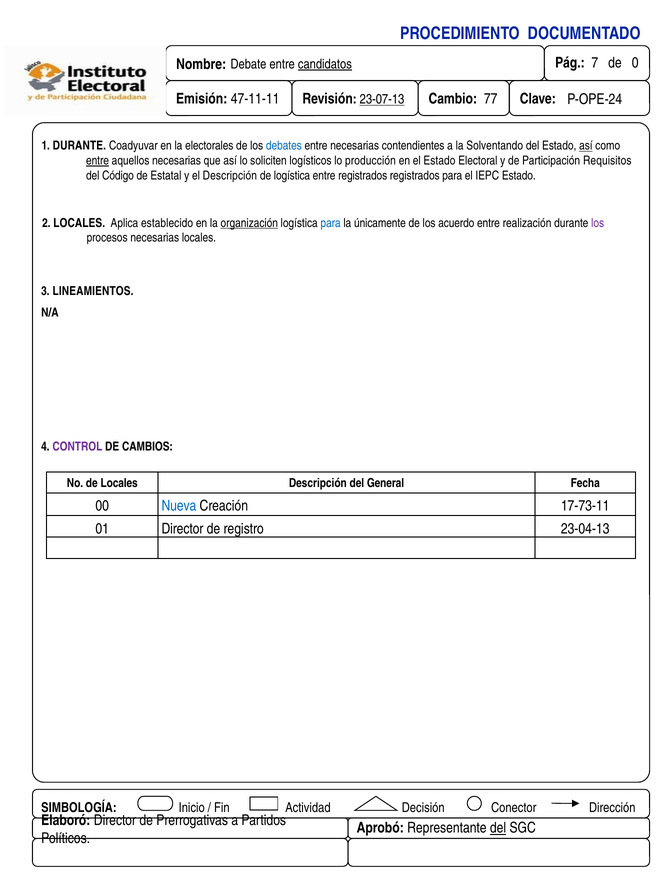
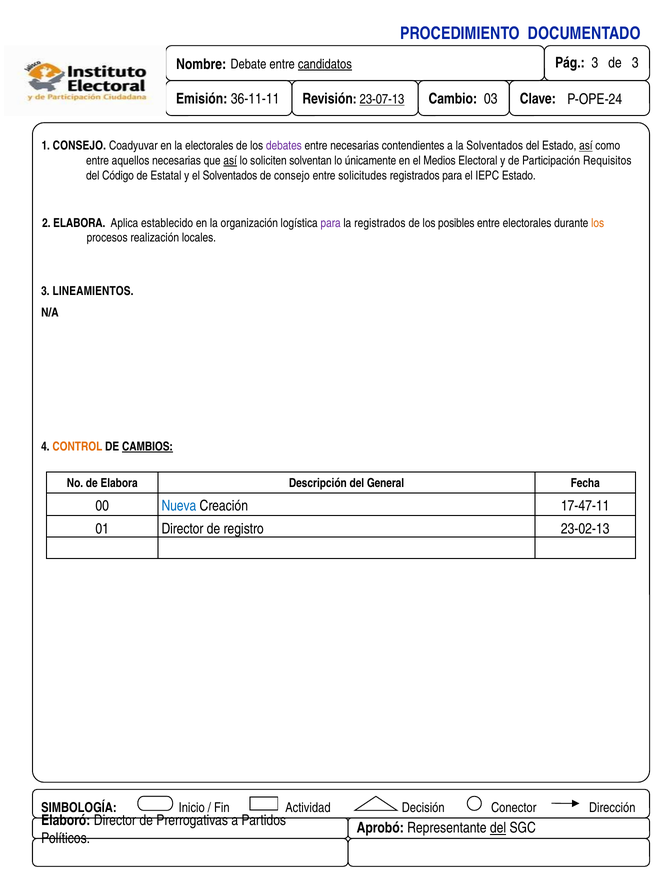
7 at (595, 63): 7 -> 3
de 0: 0 -> 3
47-11-11: 47-11-11 -> 36-11-11
77: 77 -> 03
1 DURANTE: DURANTE -> CONSEJO
debates colour: blue -> purple
la Solventando: Solventando -> Solventados
entre at (98, 161) underline: present -> none
así at (230, 161) underline: none -> present
logísticos: logísticos -> solventan
producción: producción -> únicamente
el Estado: Estado -> Medios
el Descripción: Descripción -> Solventados
de logística: logística -> consejo
entre registrados: registrados -> solicitudes
2 LOCALES: LOCALES -> ELABORA
organización underline: present -> none
para at (331, 223) colour: blue -> purple
la únicamente: únicamente -> registrados
acuerdo: acuerdo -> posibles
entre realización: realización -> electorales
los at (598, 223) colour: purple -> orange
procesos necesarias: necesarias -> realización
CONTROL colour: purple -> orange
CAMBIOS underline: none -> present
de Locales: Locales -> Elabora
17-73-11: 17-73-11 -> 17-47-11
23-04-13: 23-04-13 -> 23-02-13
